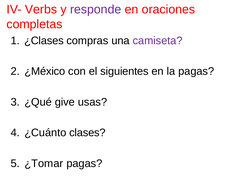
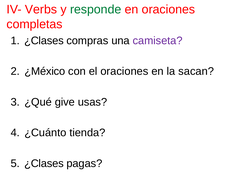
responde colour: purple -> green
el siguientes: siguientes -> oraciones
la pagas: pagas -> sacan
clases: clases -> tienda
¿Tomar at (44, 163): ¿Tomar -> ¿Clases
